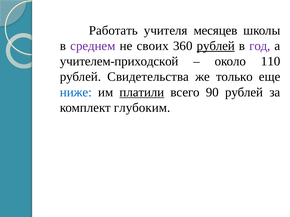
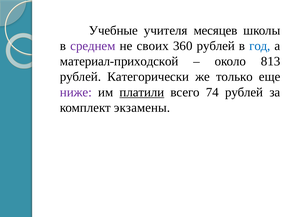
Работать: Работать -> Учебные
рублей at (216, 46) underline: present -> none
год colour: purple -> blue
учителем-приходской: учителем-приходской -> материал-приходской
110: 110 -> 813
Свидетельства: Свидетельства -> Категорически
ниже colour: blue -> purple
90: 90 -> 74
глубоким: глубоким -> экзамены
